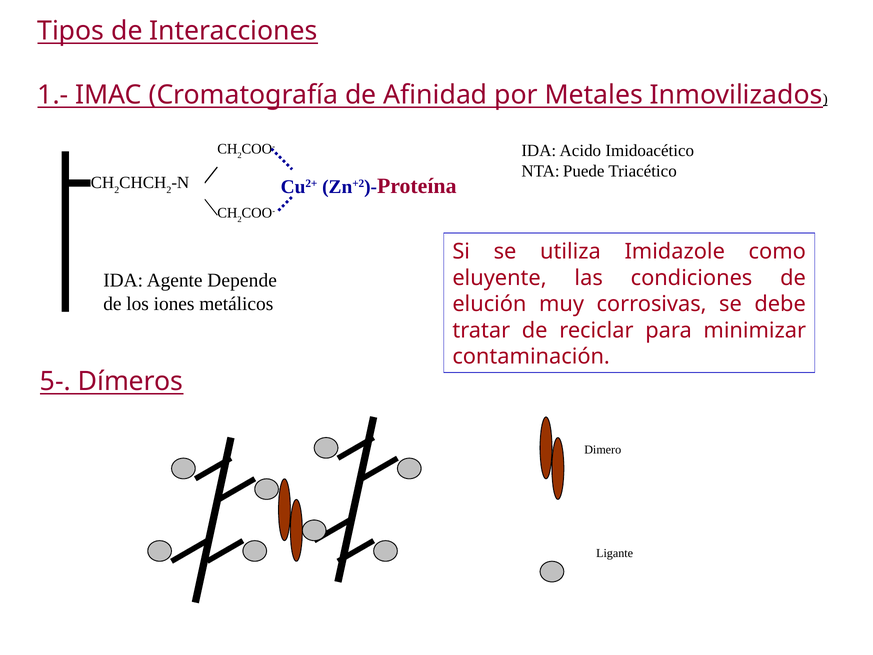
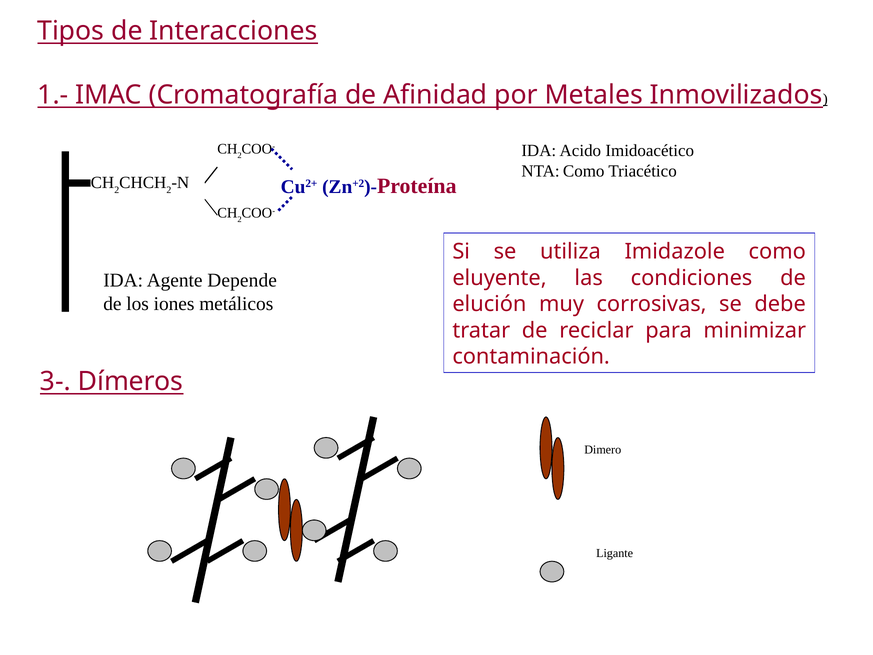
NTA Puede: Puede -> Como
5-: 5- -> 3-
